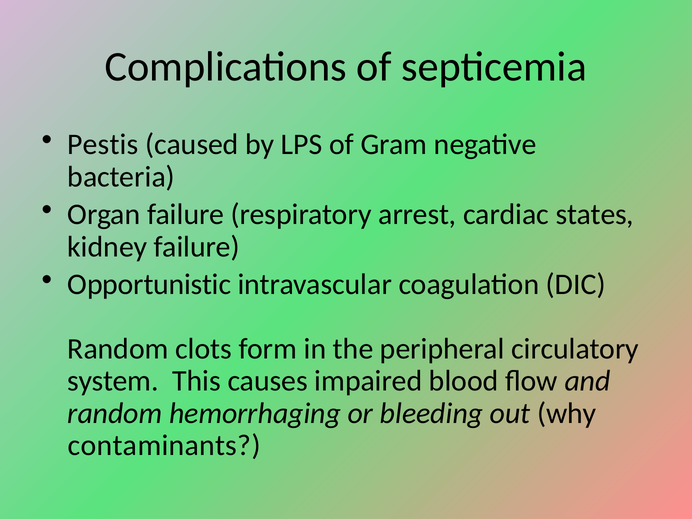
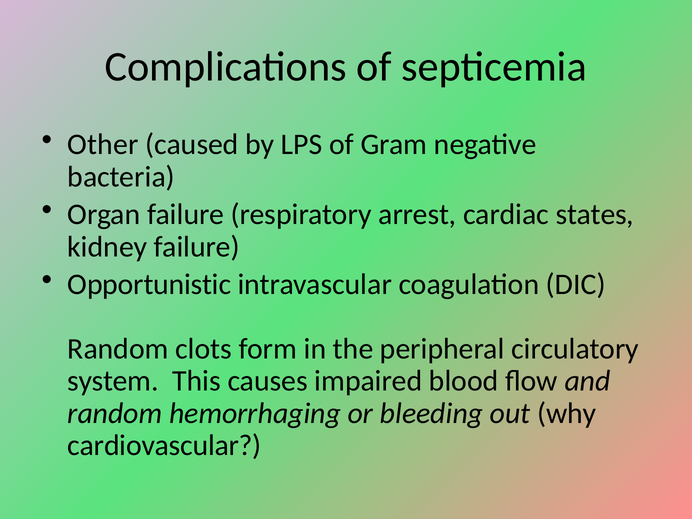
Pestis: Pestis -> Other
contaminants: contaminants -> cardiovascular
